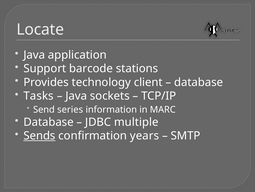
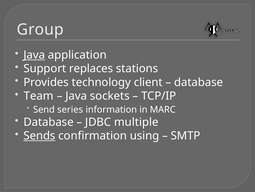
Locate: Locate -> Group
Java at (34, 55) underline: none -> present
barcode: barcode -> replaces
Tasks: Tasks -> Team
years: years -> using
